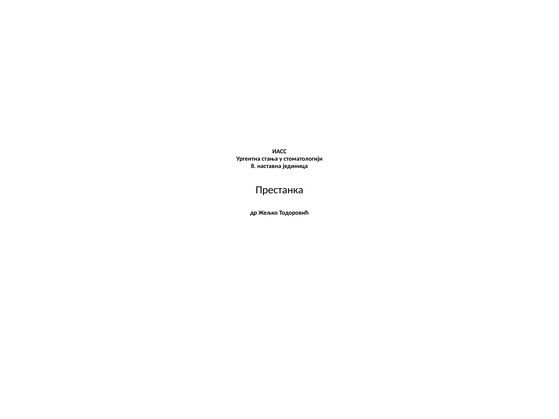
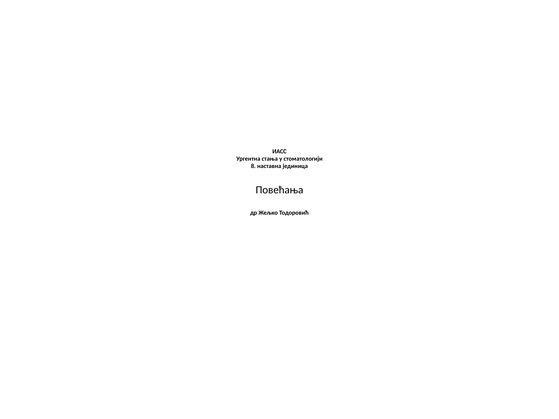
Престанка: Престанка -> Повећања
